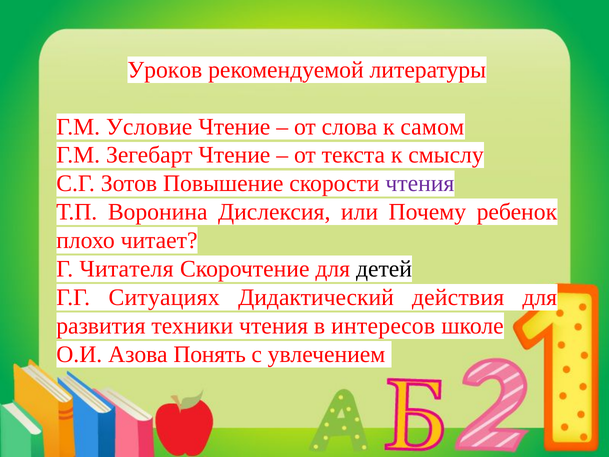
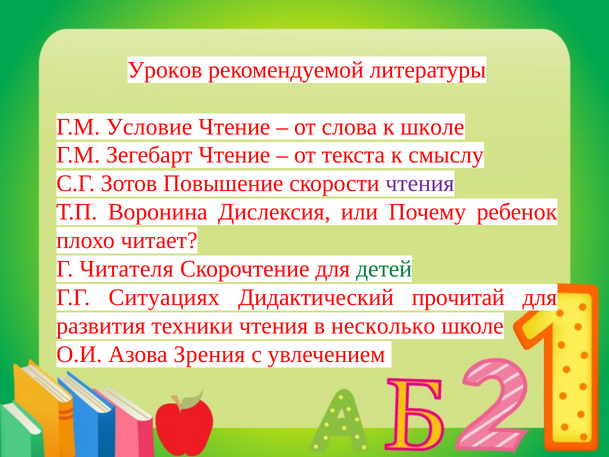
к самом: самом -> школе
детей colour: black -> green
действия: действия -> прочитай
интересов: интересов -> несколько
Понять: Понять -> Зрения
